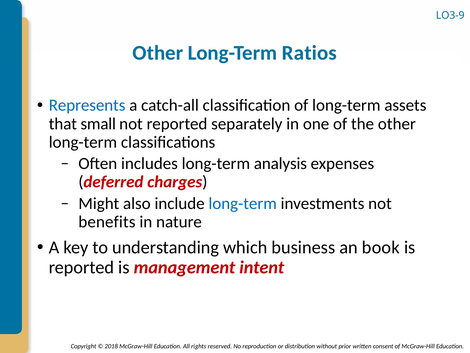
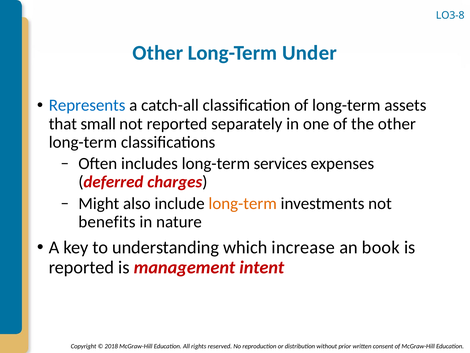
LO3-9: LO3-9 -> LO3-8
Ratios: Ratios -> Under
analysis: analysis -> services
long-term at (243, 203) colour: blue -> orange
business: business -> increase
